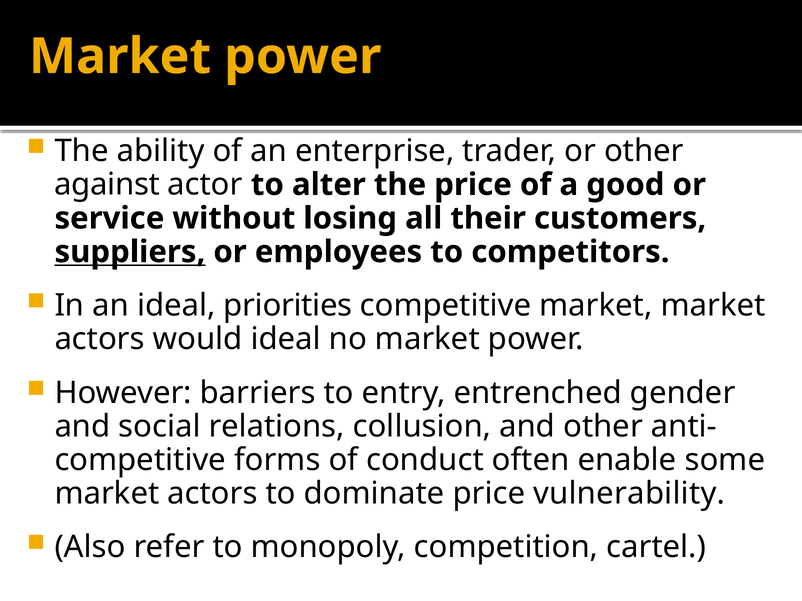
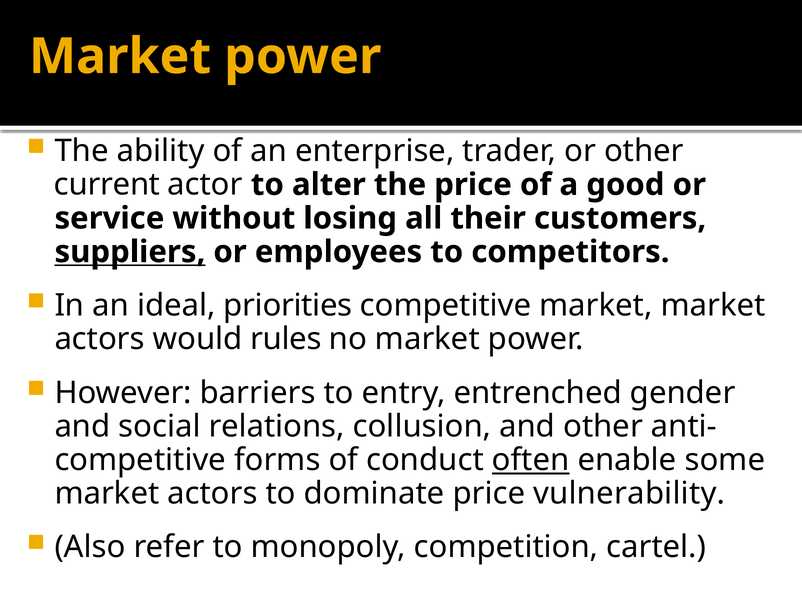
against: against -> current
would ideal: ideal -> rules
often underline: none -> present
